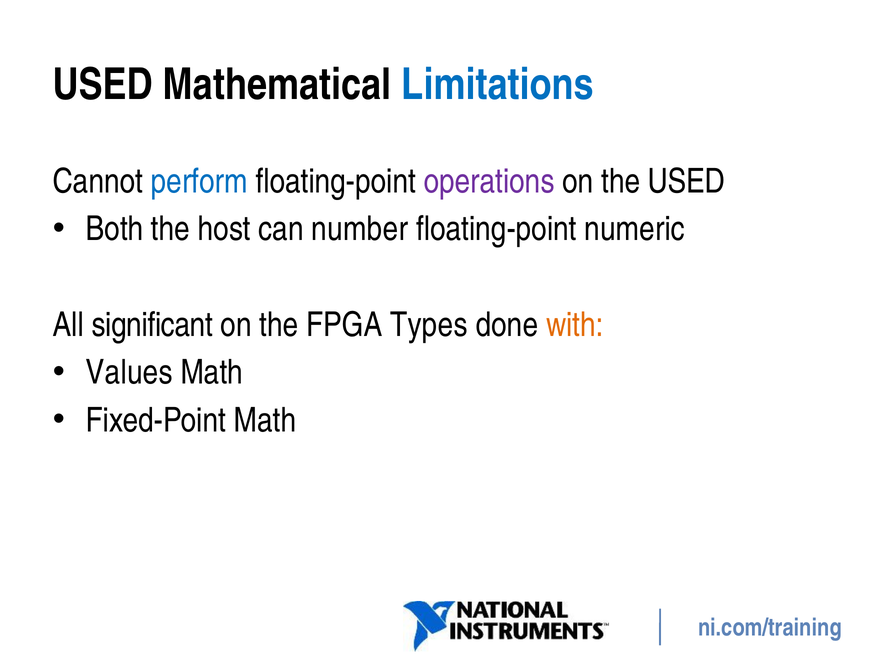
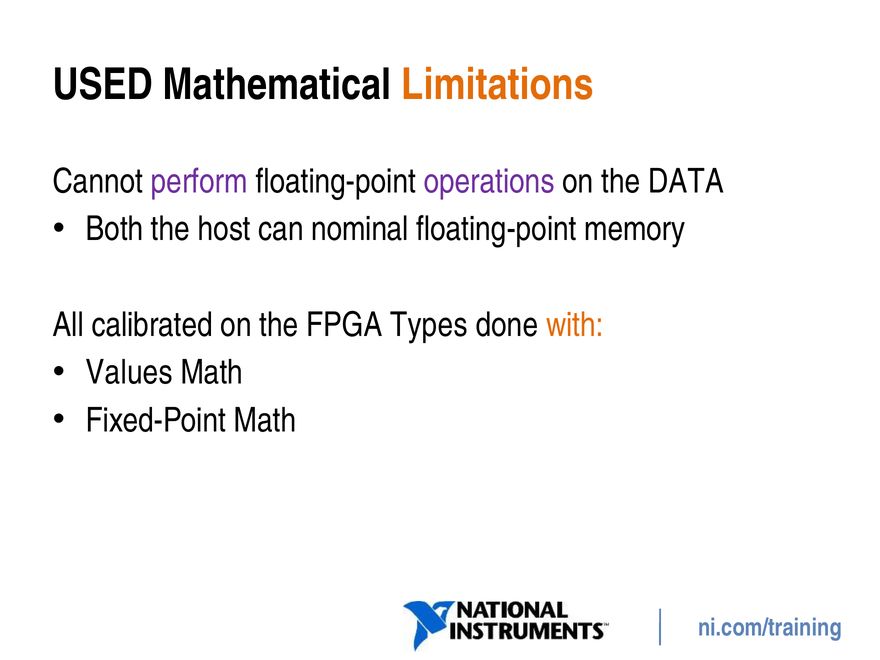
Limitations colour: blue -> orange
perform colour: blue -> purple
the USED: USED -> DATA
number: number -> nominal
numeric: numeric -> memory
significant: significant -> calibrated
